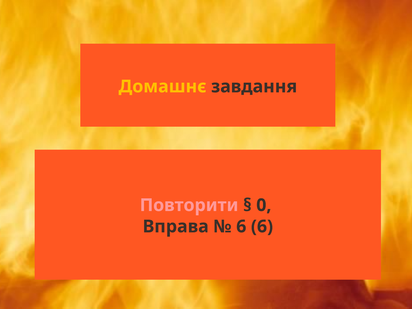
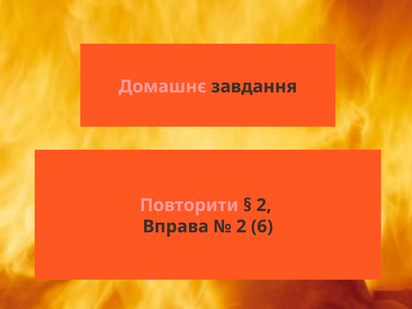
Домашнє colour: yellow -> pink
0 at (264, 205): 0 -> 2
6 at (241, 227): 6 -> 2
